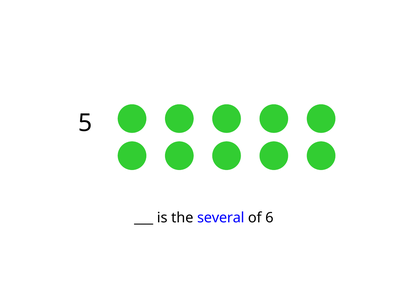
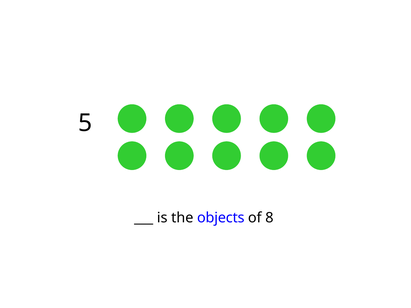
several: several -> objects
6: 6 -> 8
